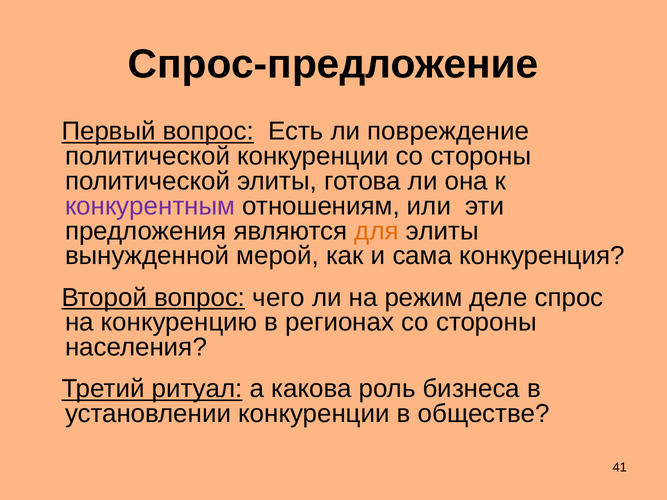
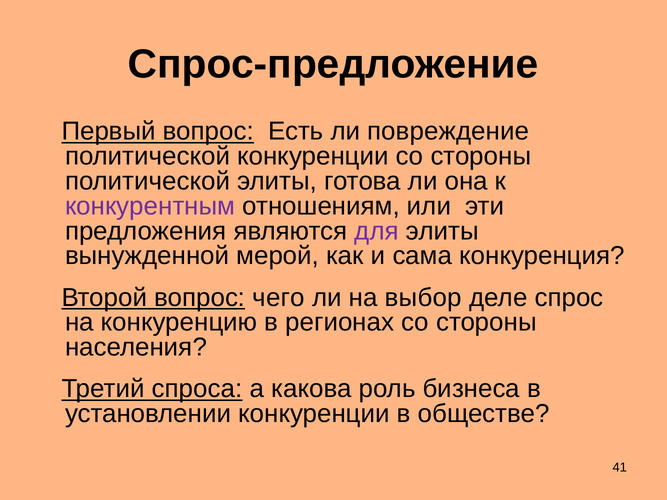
для colour: orange -> purple
режим: режим -> выбор
ритуал: ритуал -> спроса
